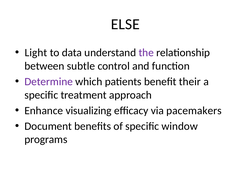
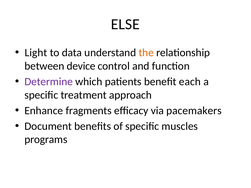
the colour: purple -> orange
subtle: subtle -> device
their: their -> each
visualizing: visualizing -> fragments
window: window -> muscles
